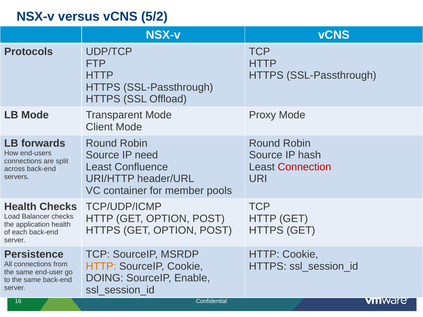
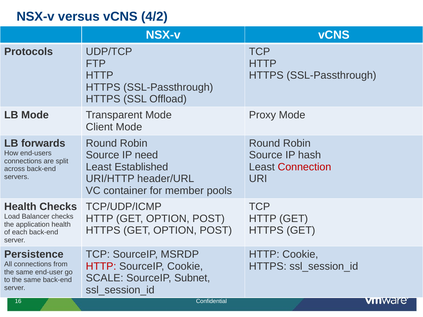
5/2: 5/2 -> 4/2
Confluence: Confluence -> Established
HTTP at (101, 266) colour: orange -> red
DOING: DOING -> SCALE
Enable: Enable -> Subnet
